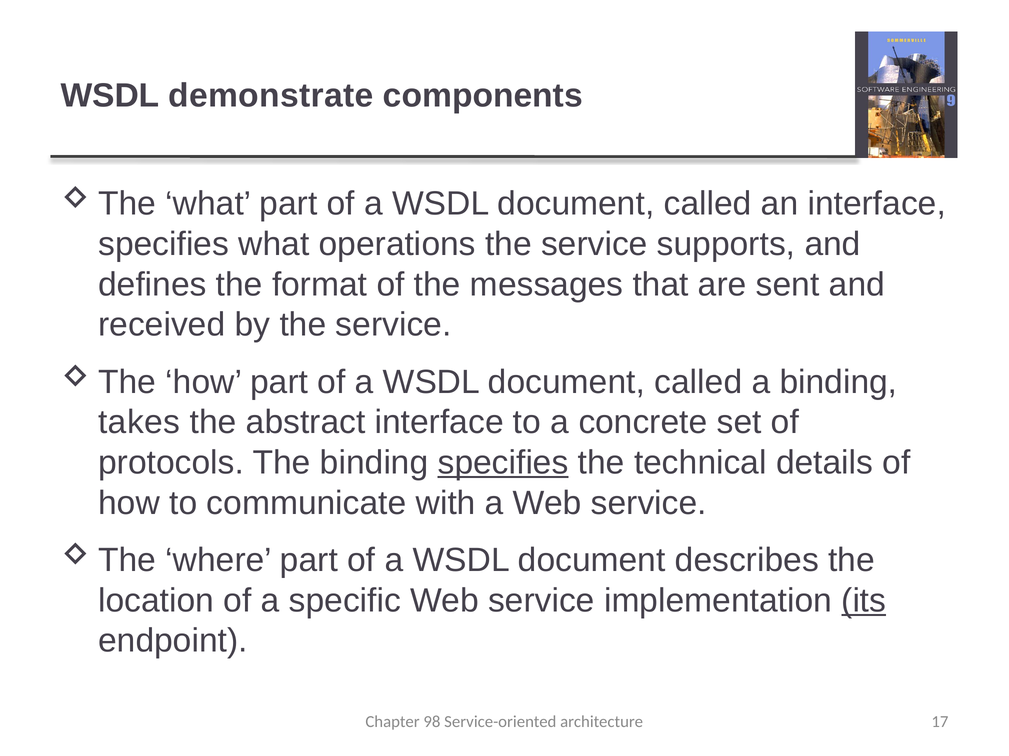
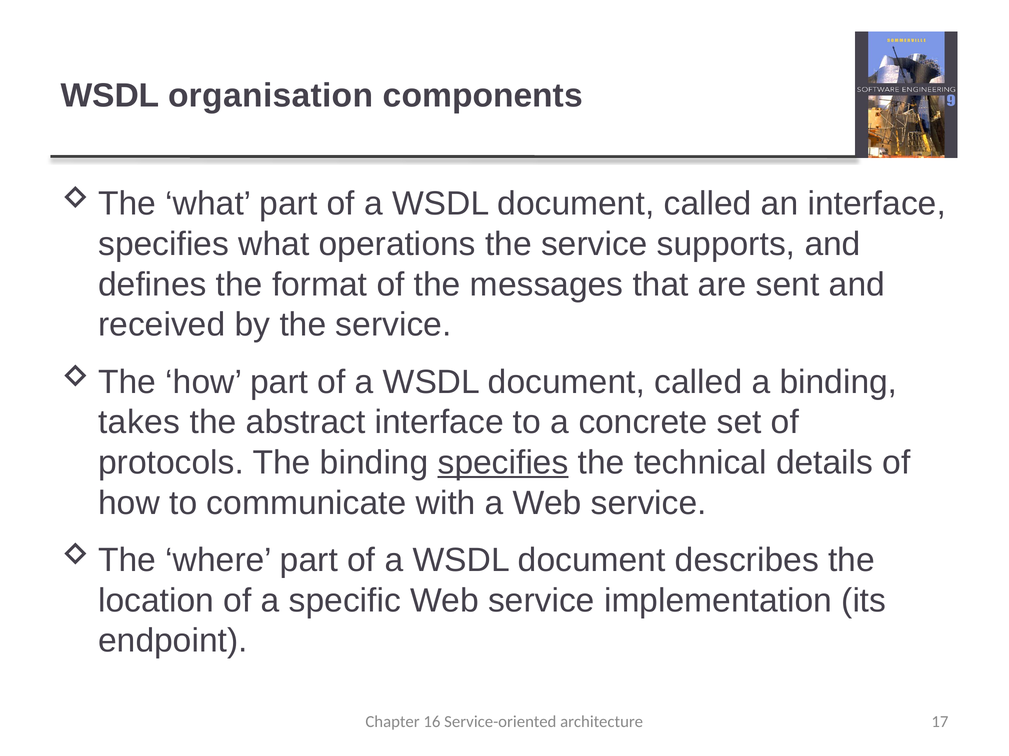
demonstrate: demonstrate -> organisation
its underline: present -> none
98: 98 -> 16
